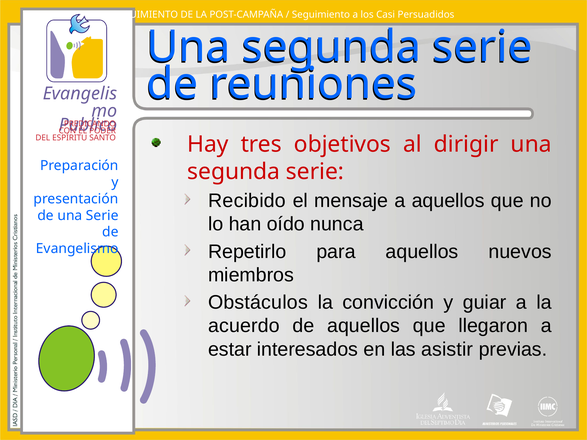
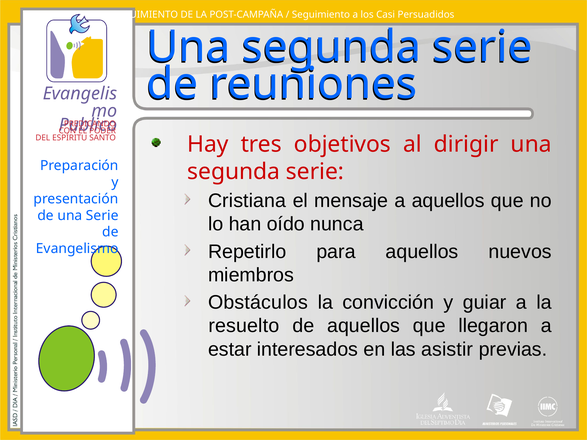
Recibido: Recibido -> Cristiana
acuerdo: acuerdo -> resuelto
